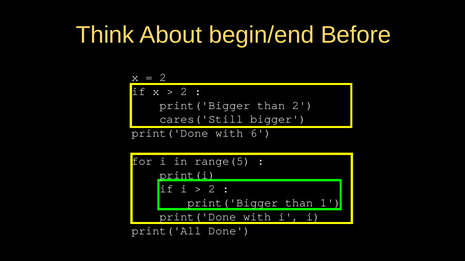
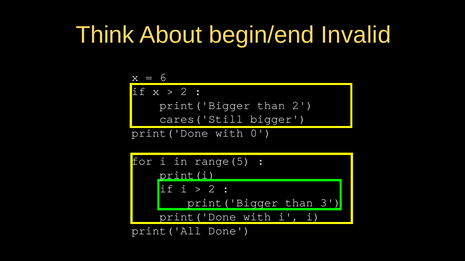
Before: Before -> Invalid
2 at (163, 78): 2 -> 6
6: 6 -> 0
1: 1 -> 3
